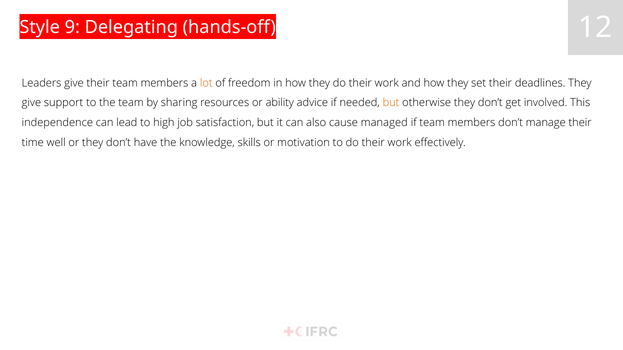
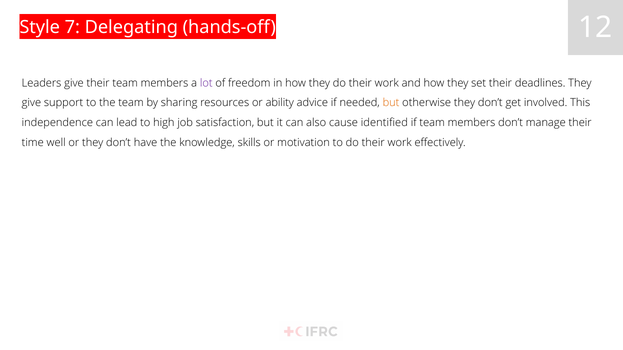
9: 9 -> 7
lot colour: orange -> purple
managed: managed -> identified
